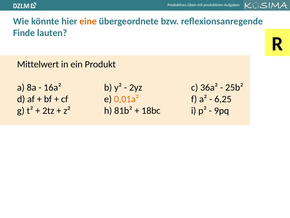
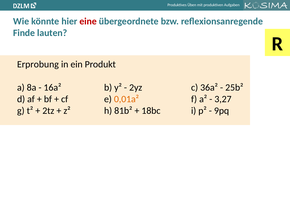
eine colour: orange -> red
Mittelwert: Mittelwert -> Erprobung
6,25: 6,25 -> 3,27
